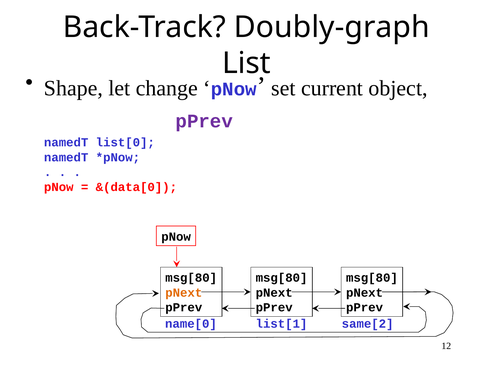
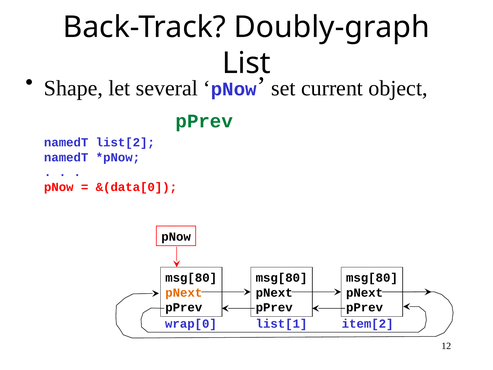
change: change -> several
pPrev at (204, 121) colour: purple -> green
list[0: list[0 -> list[2
name[0: name[0 -> wrap[0
same[2: same[2 -> item[2
